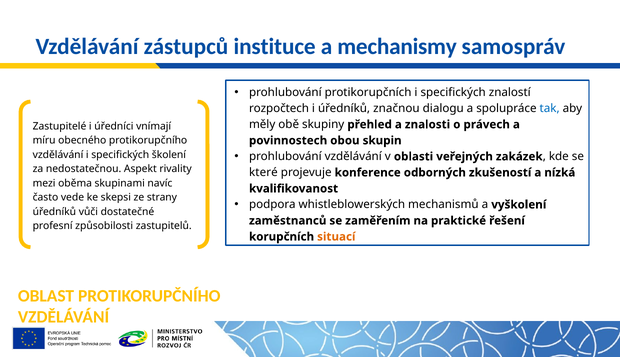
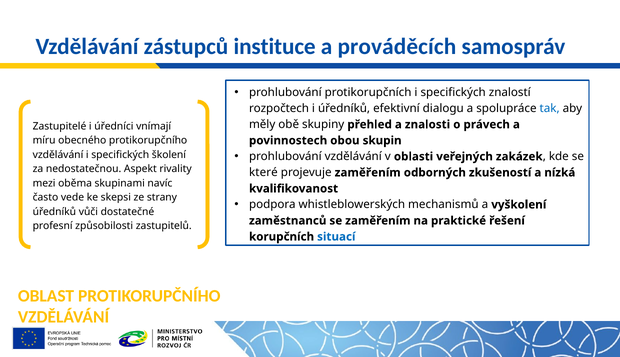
mechanismy: mechanismy -> prováděcích
značnou: značnou -> efektivní
projevuje konference: konference -> zaměřením
situací colour: orange -> blue
